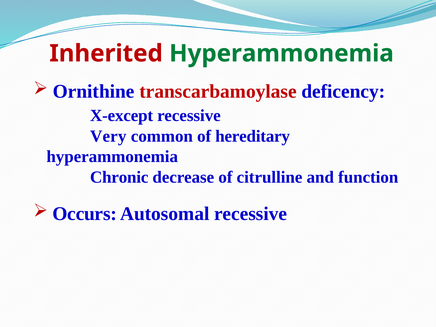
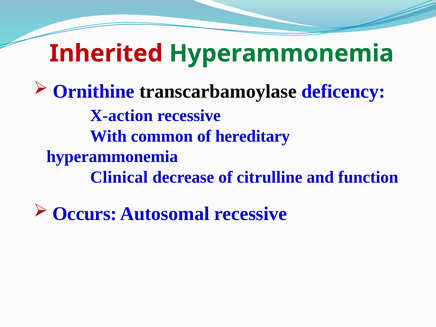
transcarbamoylase colour: red -> black
X-except: X-except -> X-action
Very: Very -> With
Chronic: Chronic -> Clinical
